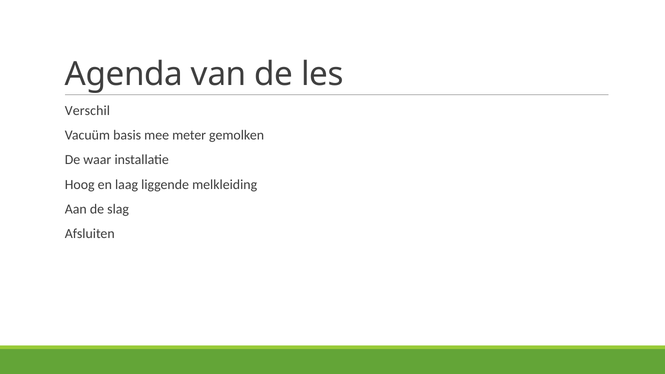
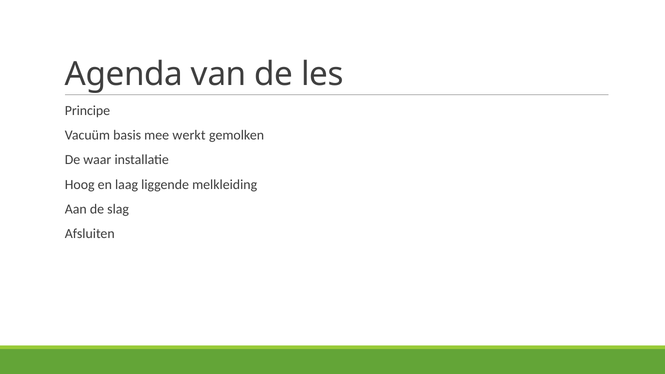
Verschil: Verschil -> Principe
meter: meter -> werkt
